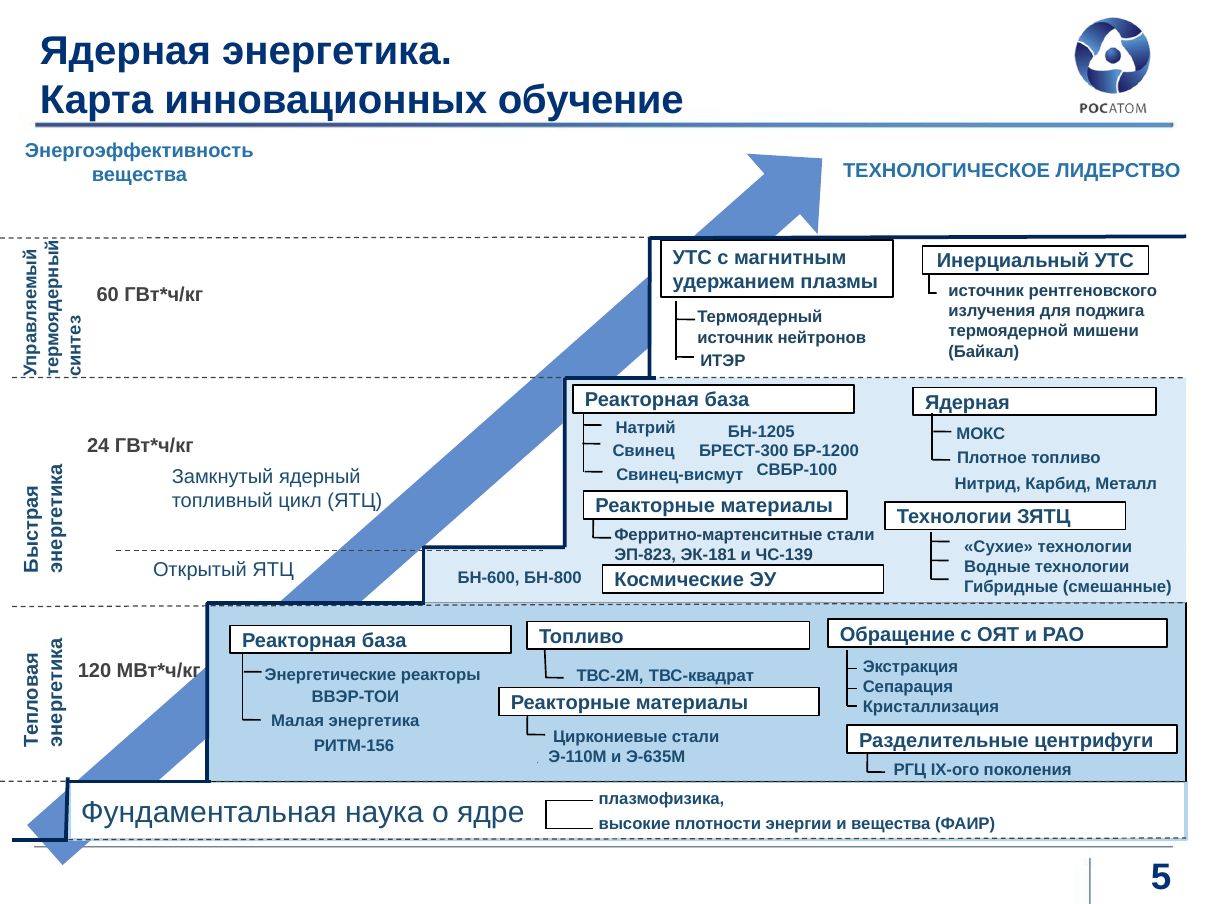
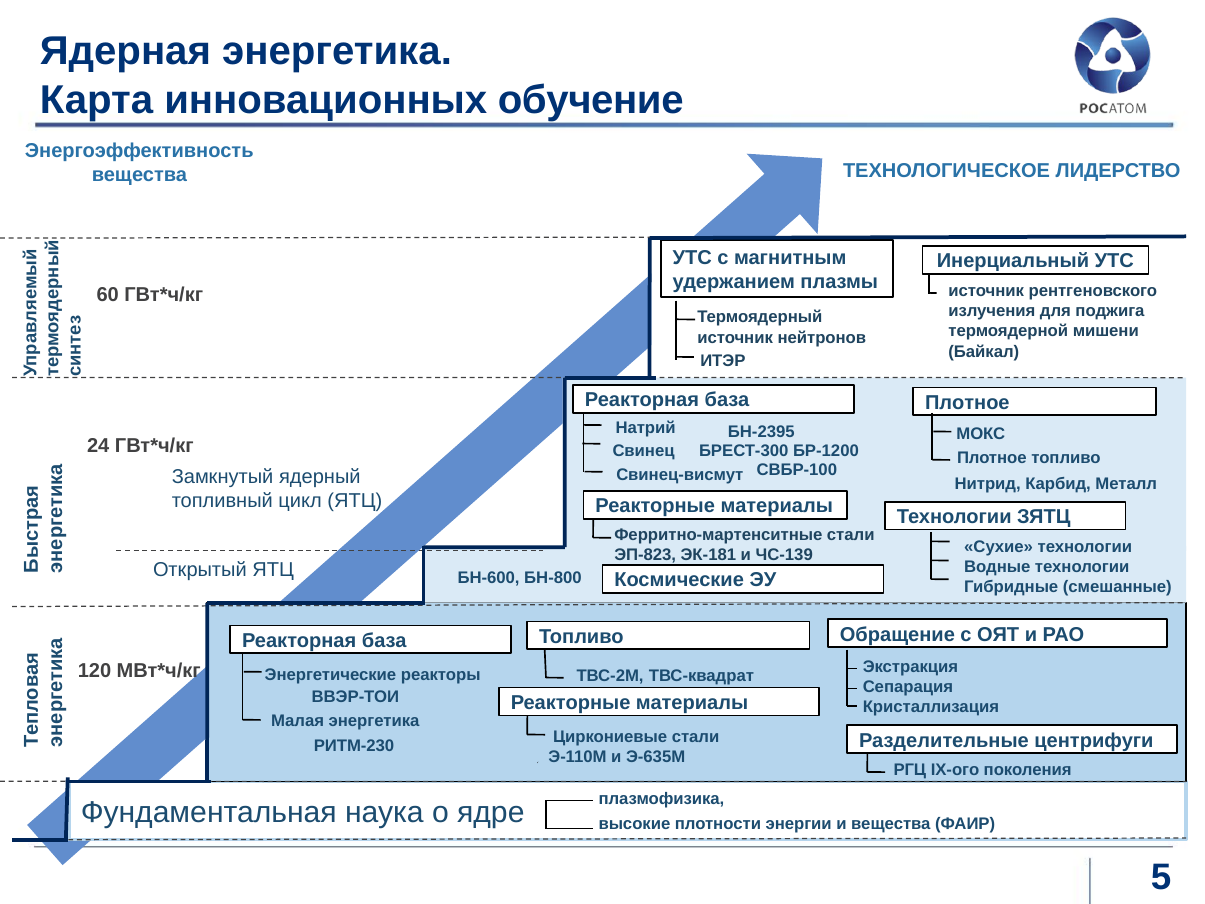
Ядерная at (967, 402): Ядерная -> Плотное
БН-1205: БН-1205 -> БН-2395
РИТМ-156: РИТМ-156 -> РИТМ-230
